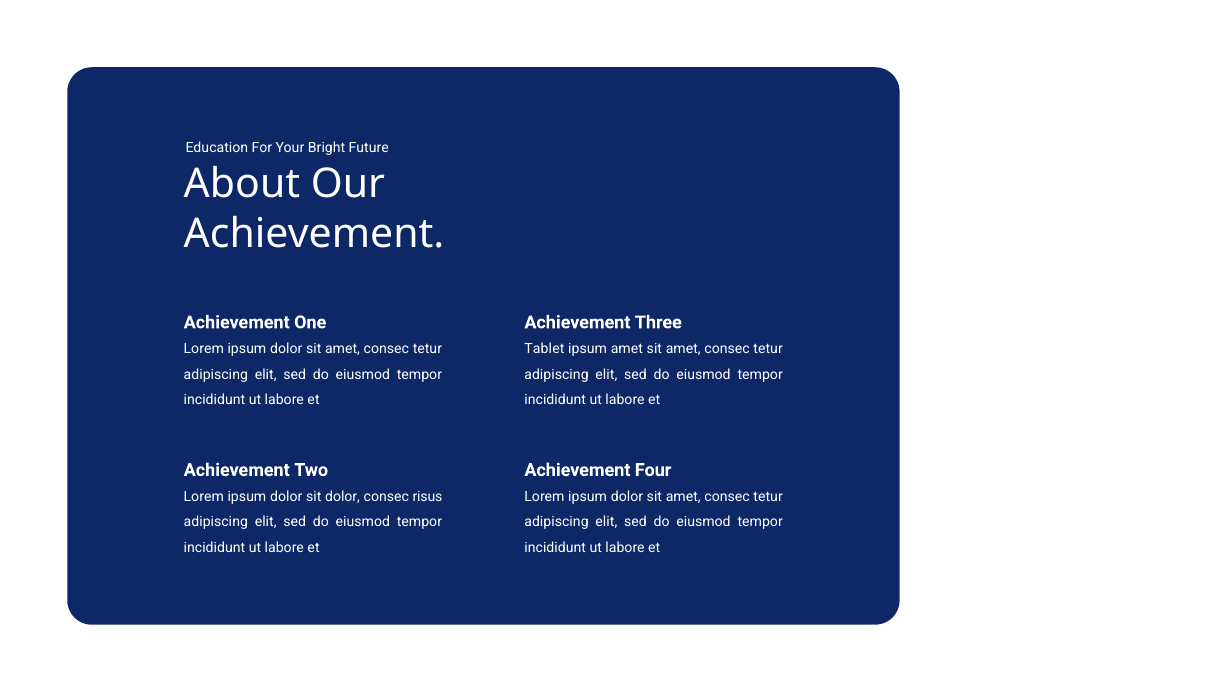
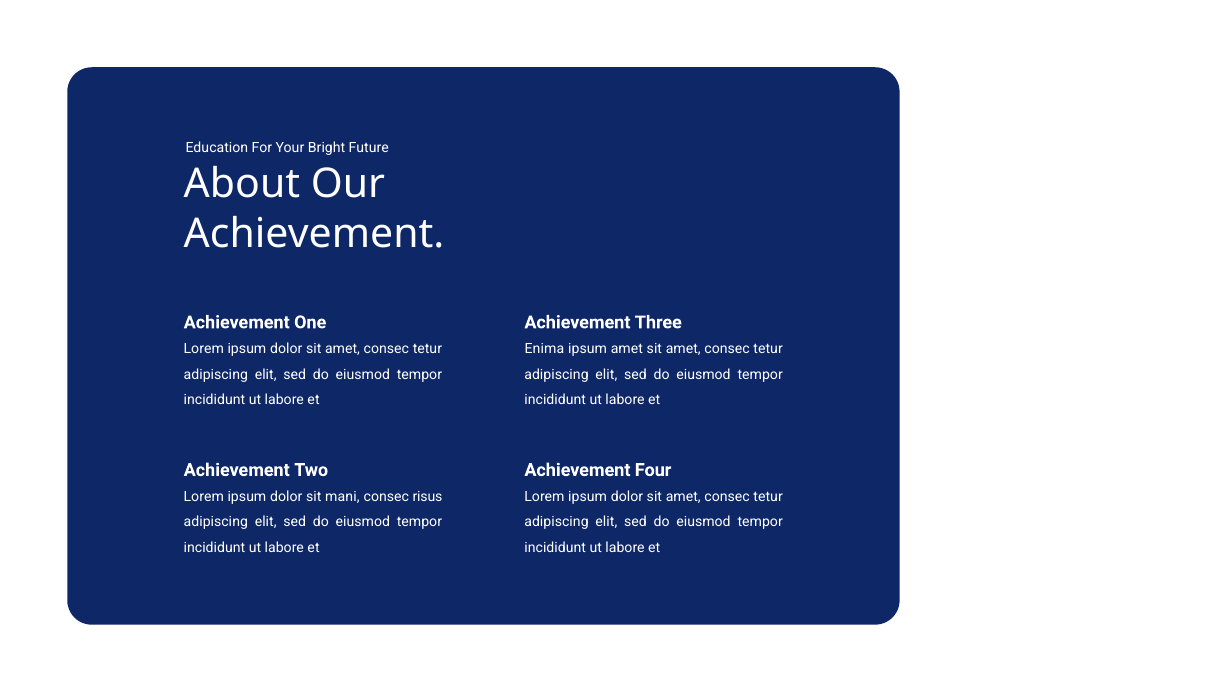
Tablet: Tablet -> Enima
sit dolor: dolor -> mani
